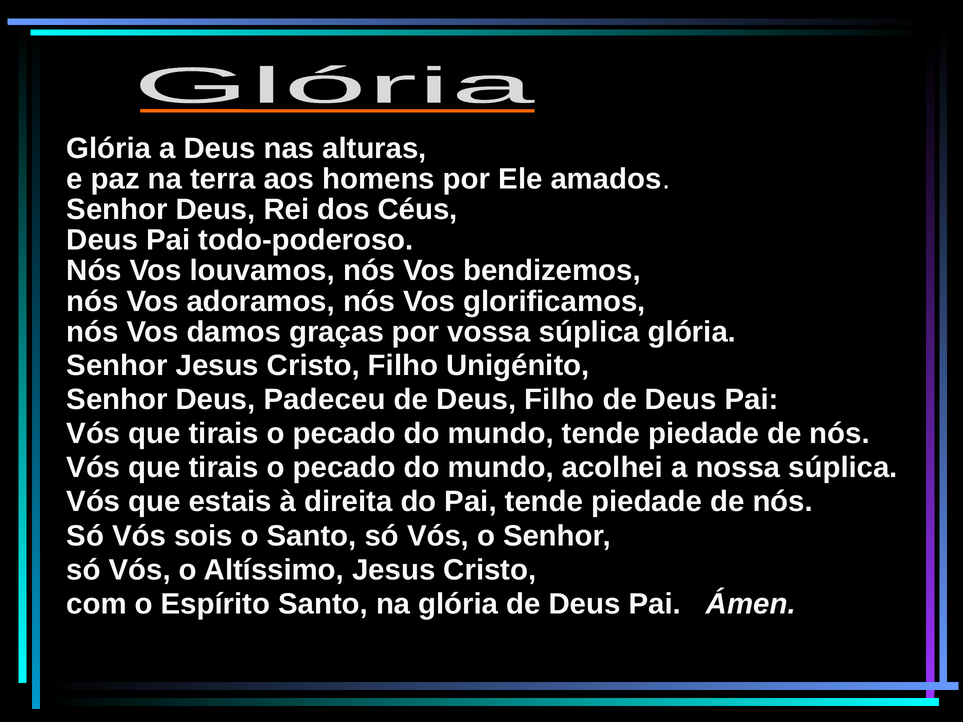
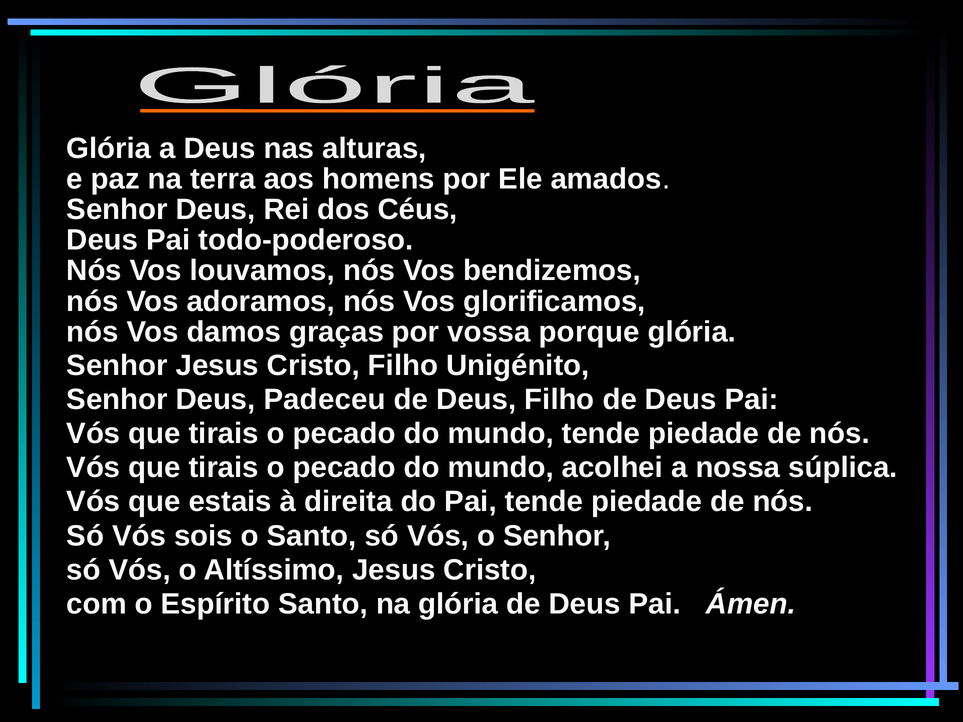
vossa súplica: súplica -> porque
